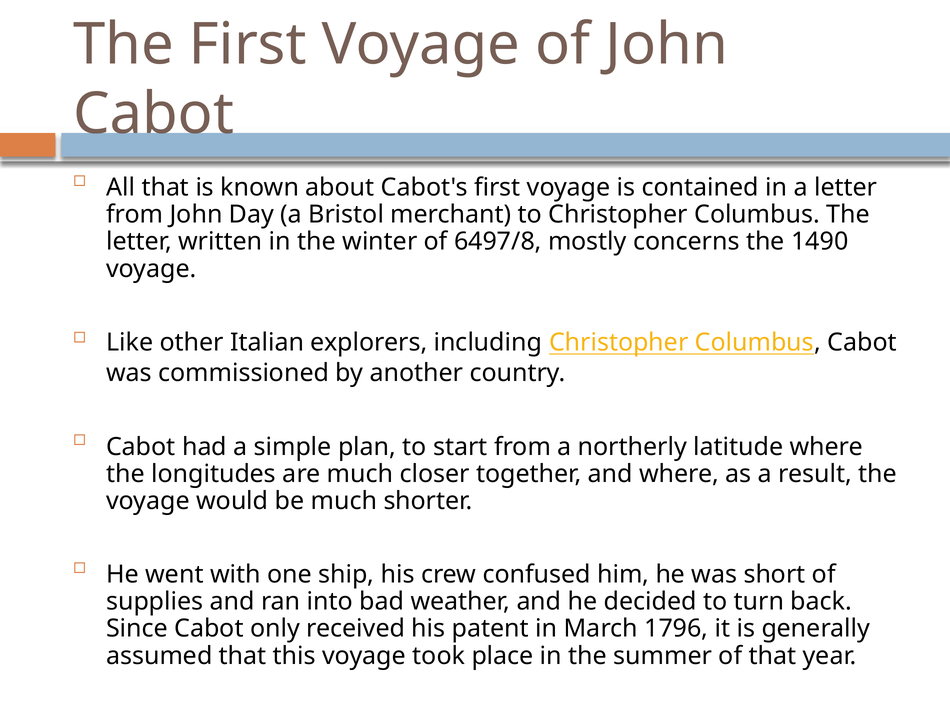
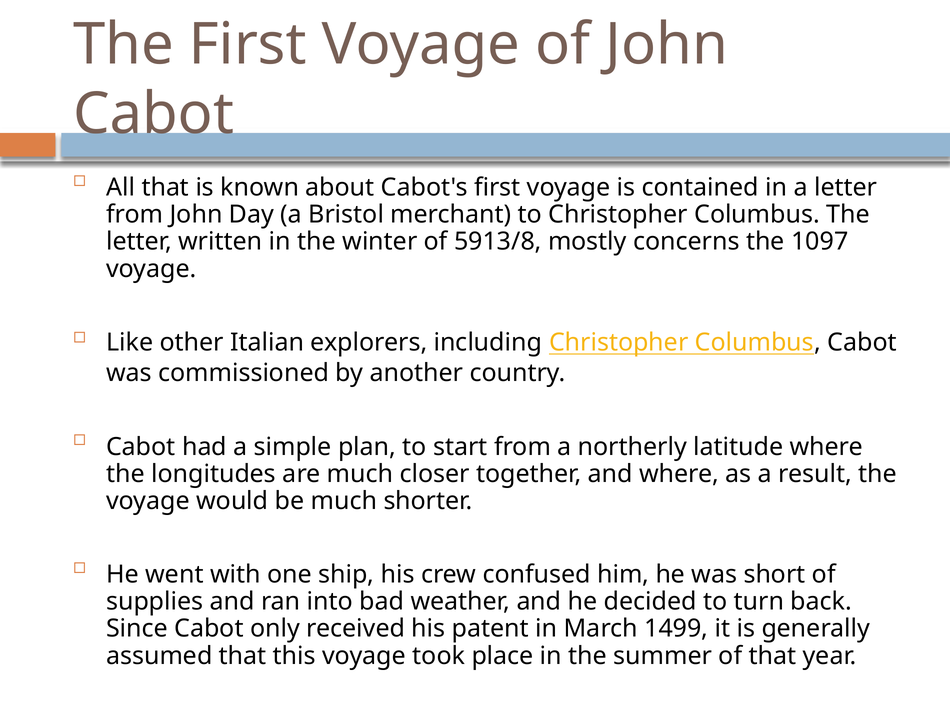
6497/8: 6497/8 -> 5913/8
1490: 1490 -> 1097
1796: 1796 -> 1499
